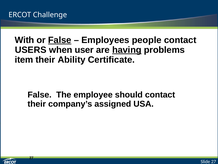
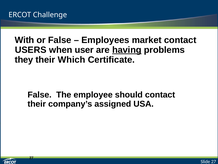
False at (60, 40) underline: present -> none
people: people -> market
item: item -> they
Ability: Ability -> Which
